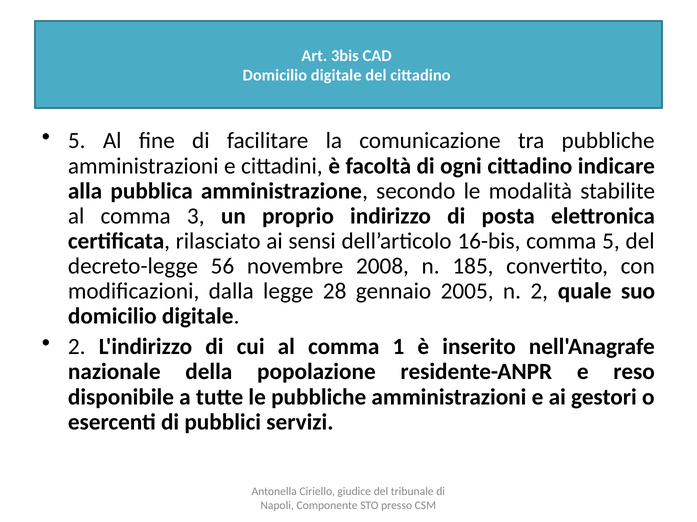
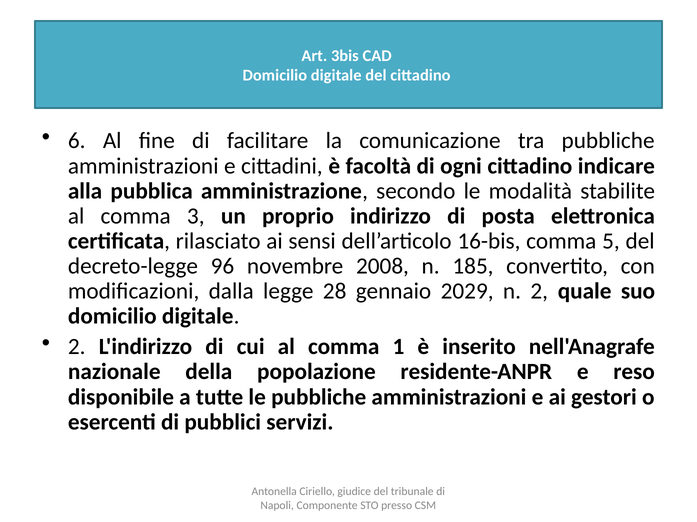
5 at (77, 141): 5 -> 6
56: 56 -> 96
2005: 2005 -> 2029
